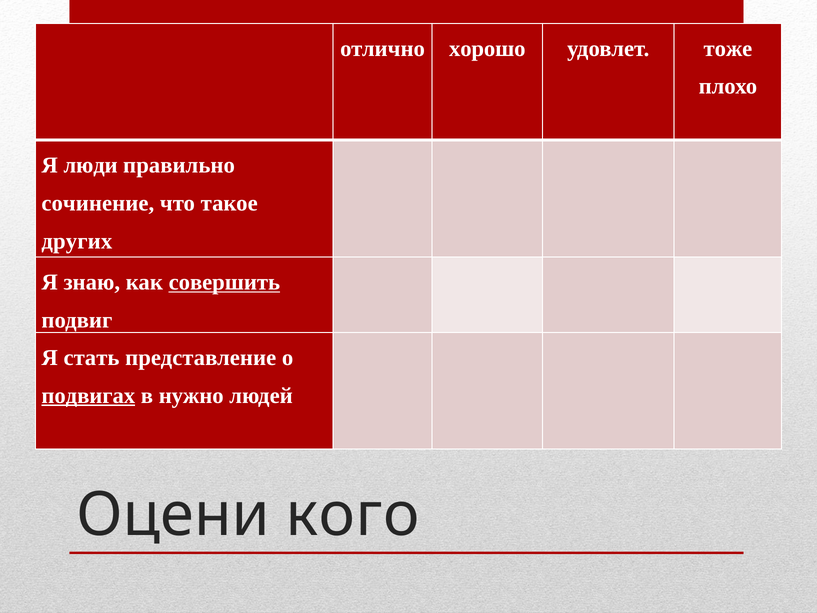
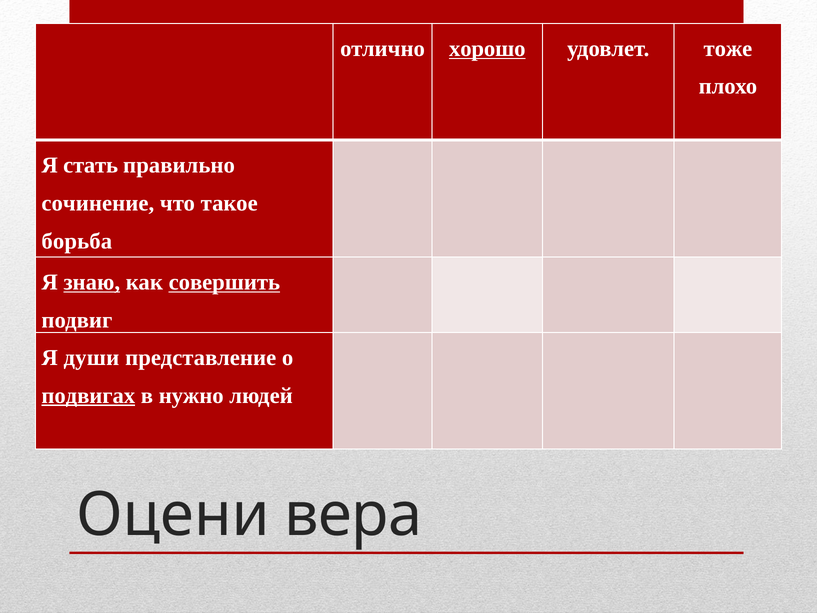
хорошо underline: none -> present
люди: люди -> стать
других: других -> борьба
знаю underline: none -> present
стать: стать -> души
кого: кого -> вера
